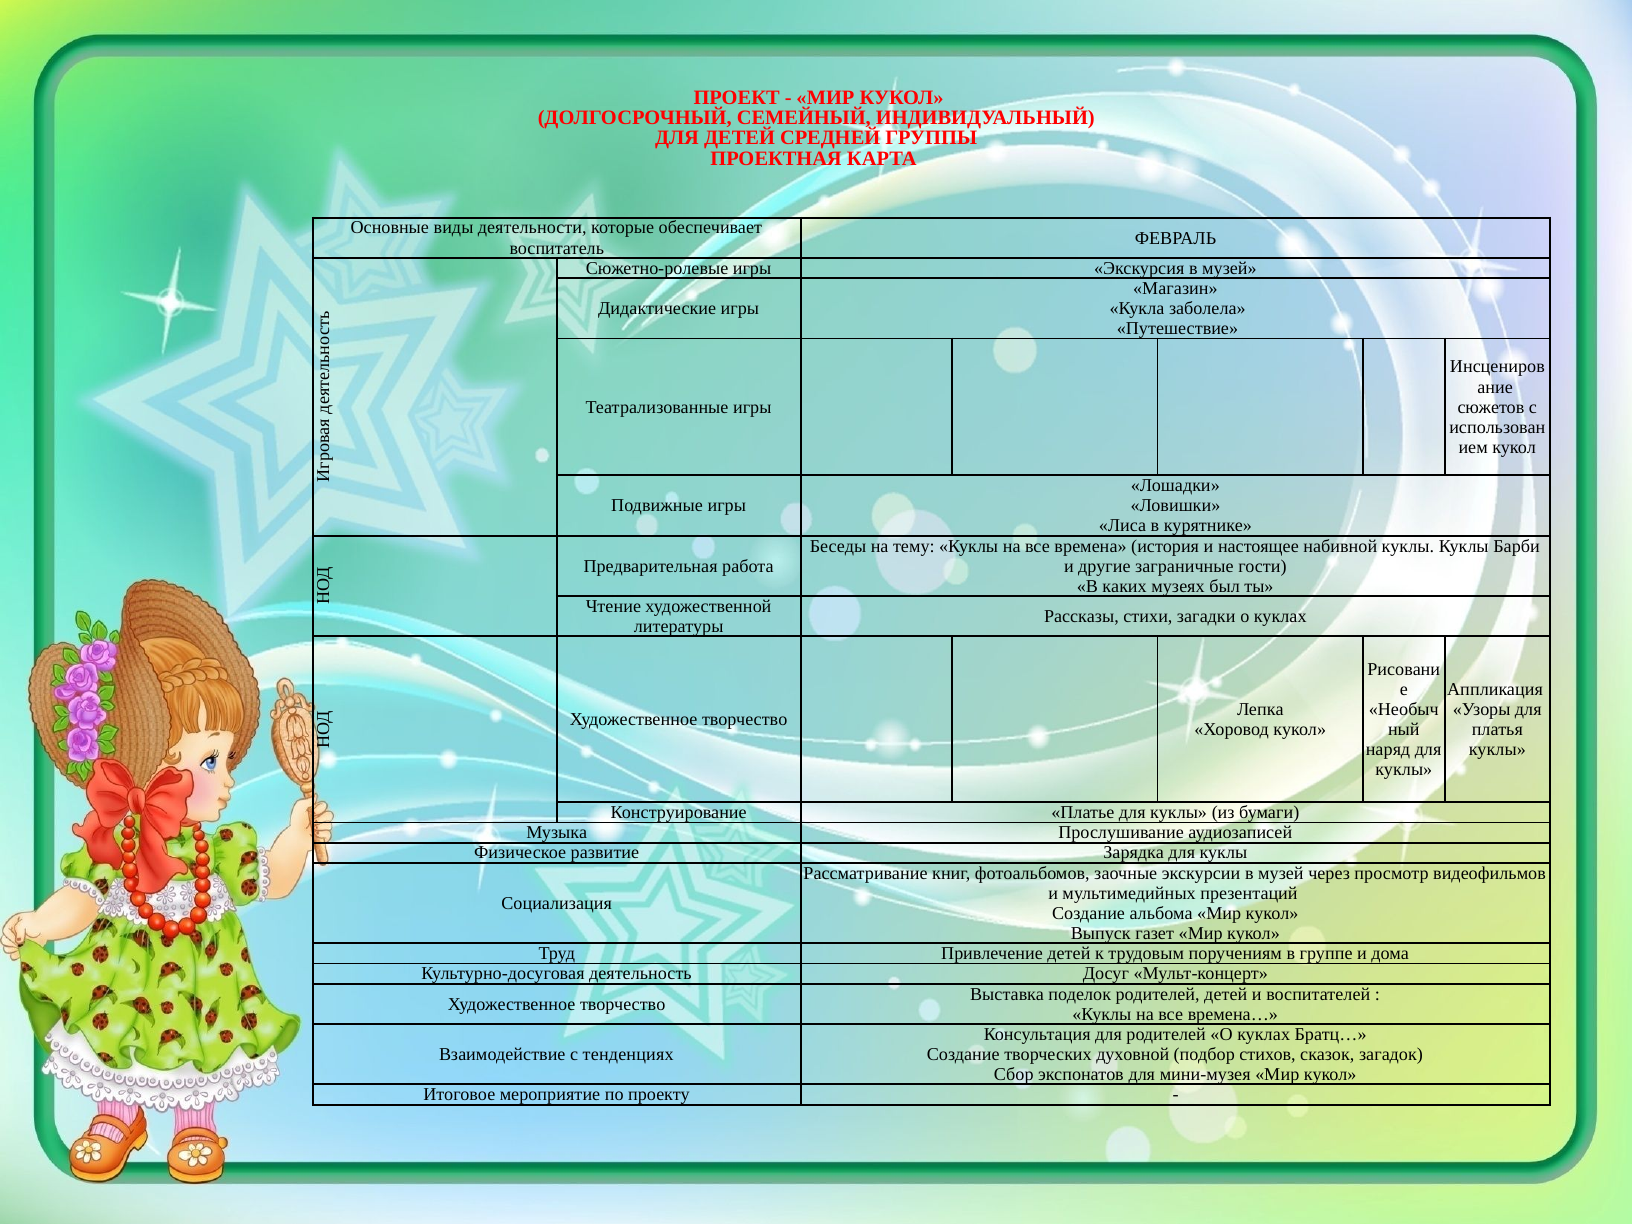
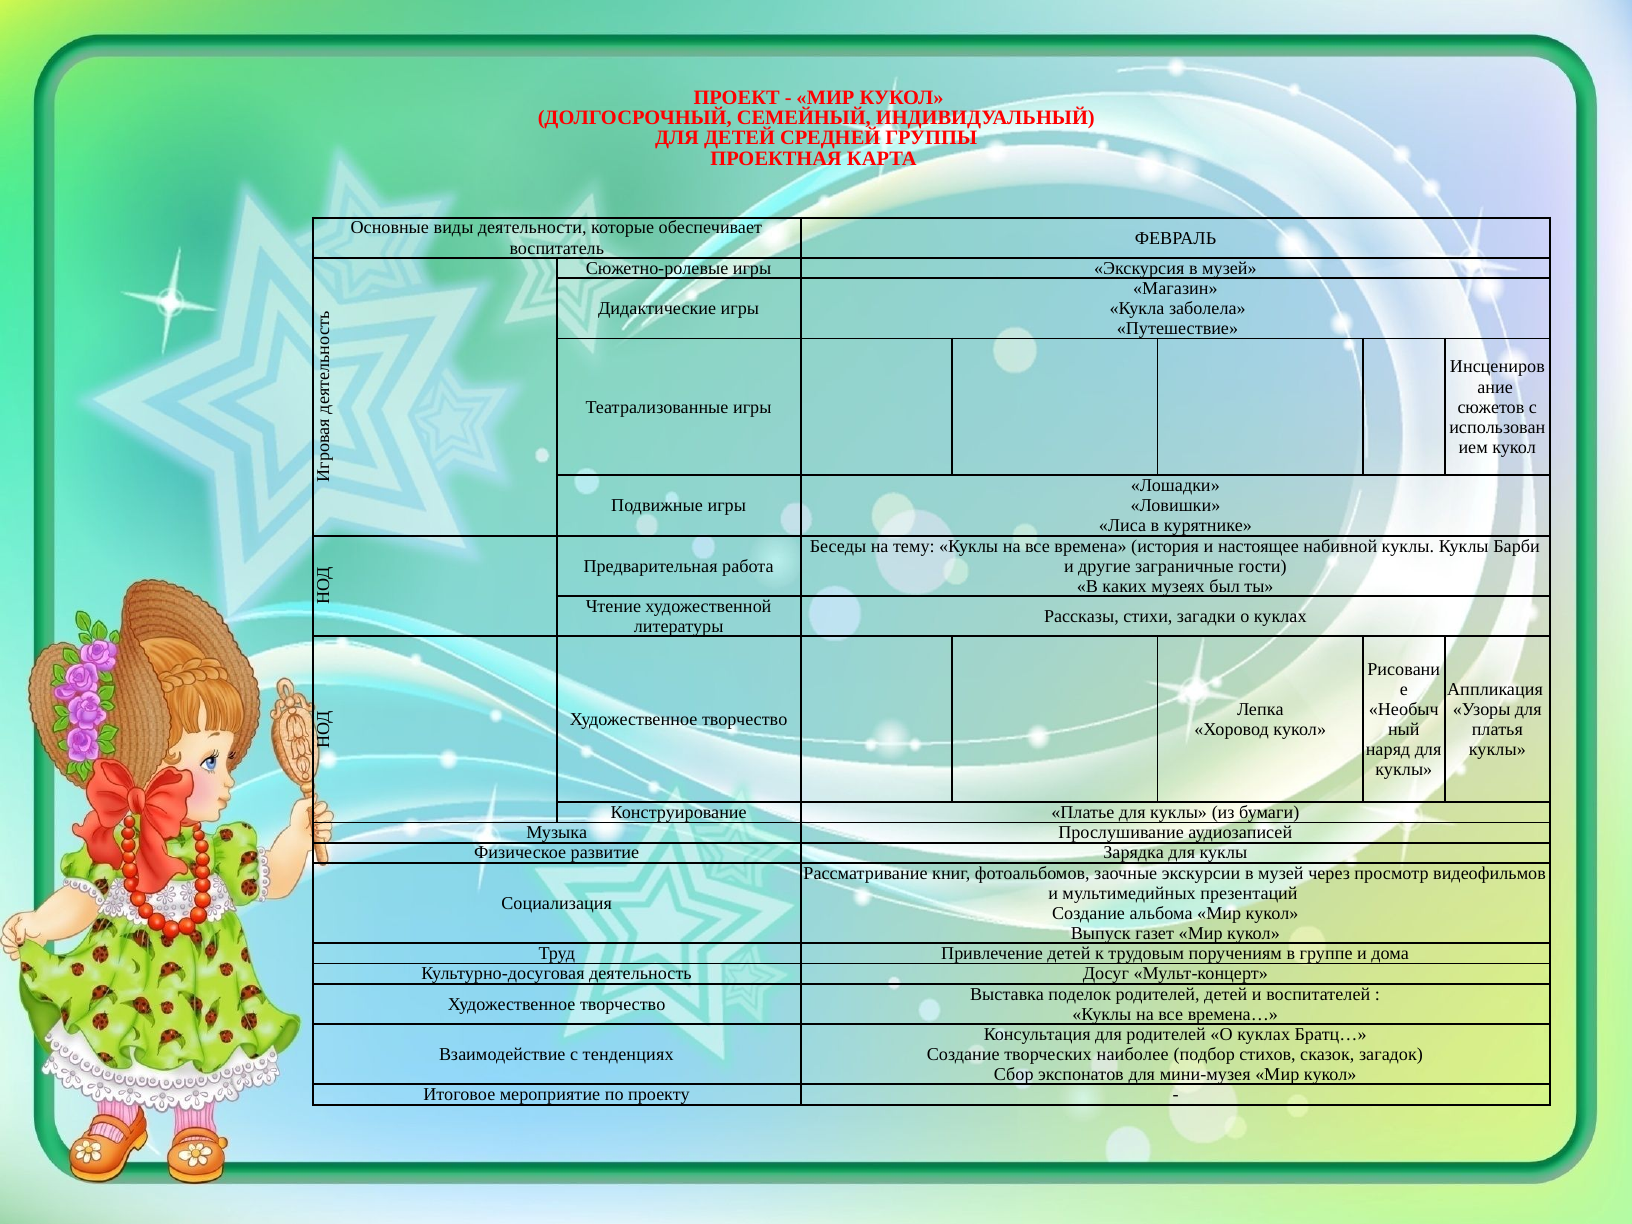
духовной: духовной -> наиболее
